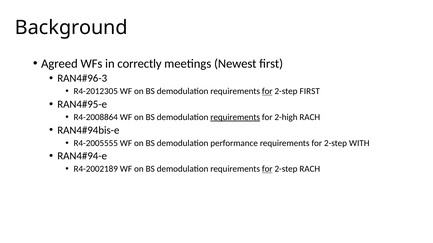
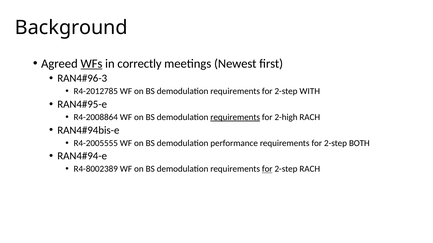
WFs underline: none -> present
R4-2012305: R4-2012305 -> R4-2012785
for at (267, 92) underline: present -> none
2-step FIRST: FIRST -> WITH
WITH: WITH -> BOTH
R4-2002189: R4-2002189 -> R4-8002389
